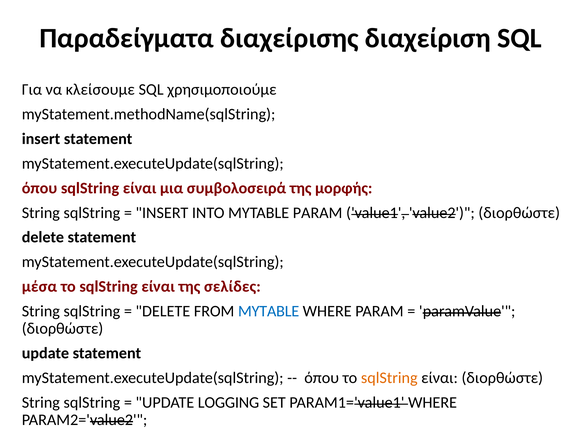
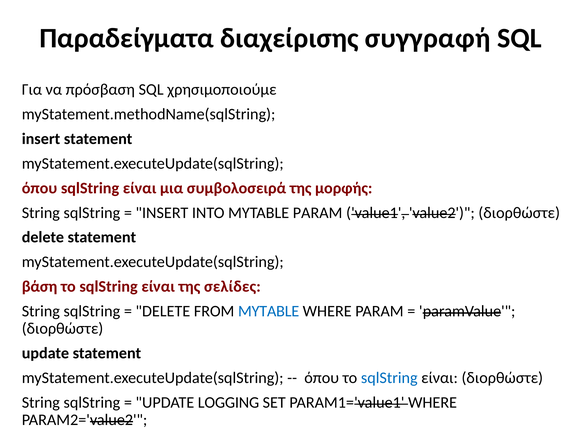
διαχείριση: διαχείριση -> συγγραφή
κλείσουμε: κλείσουμε -> πρόσβαση
μέσα: μέσα -> βάση
sqlString at (389, 378) colour: orange -> blue
